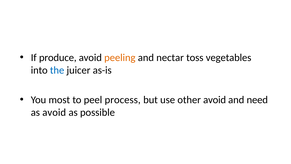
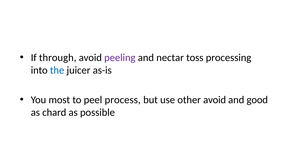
produce: produce -> through
peeling colour: orange -> purple
vegetables: vegetables -> processing
need: need -> good
as avoid: avoid -> chard
